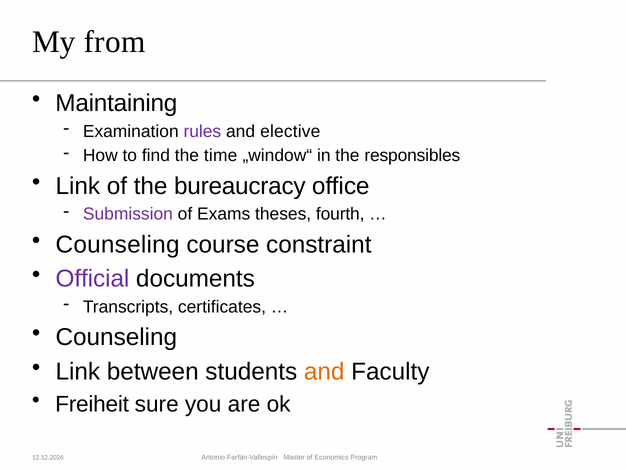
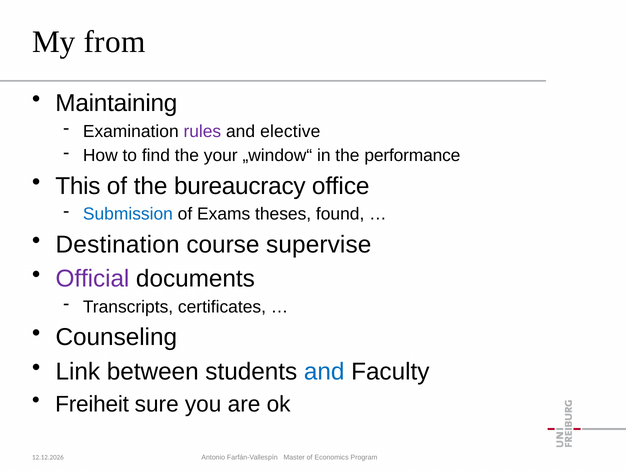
time: time -> your
responsibles: responsibles -> performance
Link at (78, 186): Link -> This
Submission colour: purple -> blue
fourth: fourth -> found
Counseling at (118, 244): Counseling -> Destination
constraint: constraint -> supervise
and at (324, 371) colour: orange -> blue
